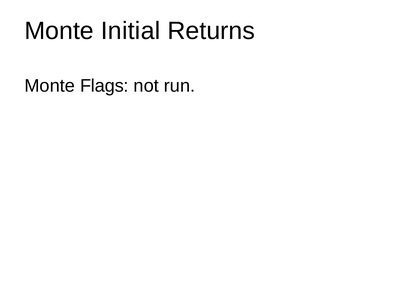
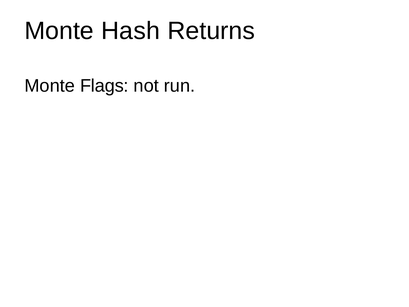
Initial: Initial -> Hash
